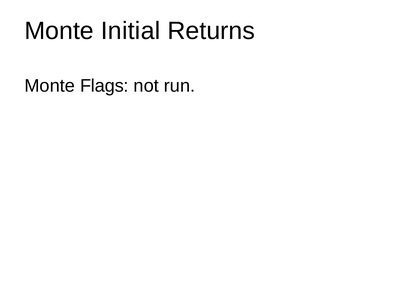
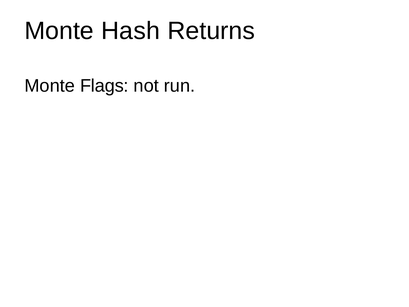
Initial: Initial -> Hash
